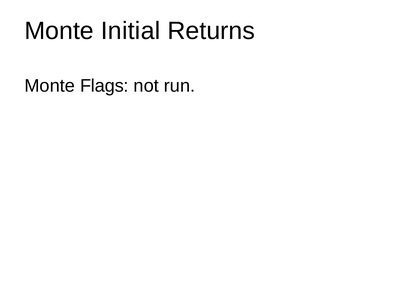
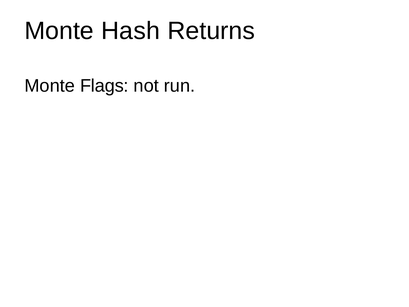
Initial: Initial -> Hash
